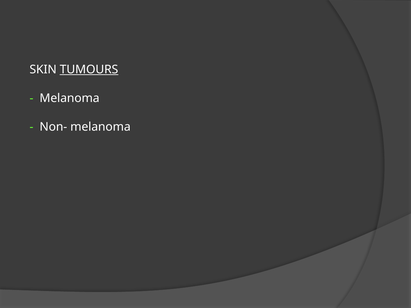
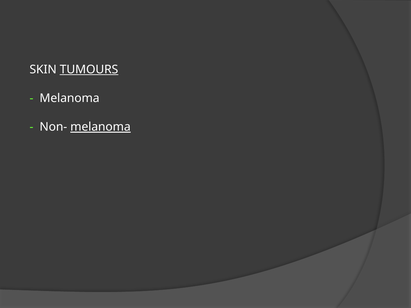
melanoma at (100, 127) underline: none -> present
